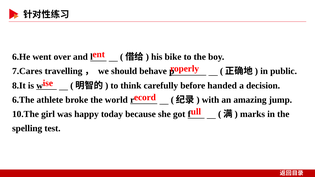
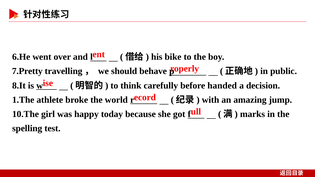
7.Cares: 7.Cares -> 7.Pretty
6.The: 6.The -> 1.The
